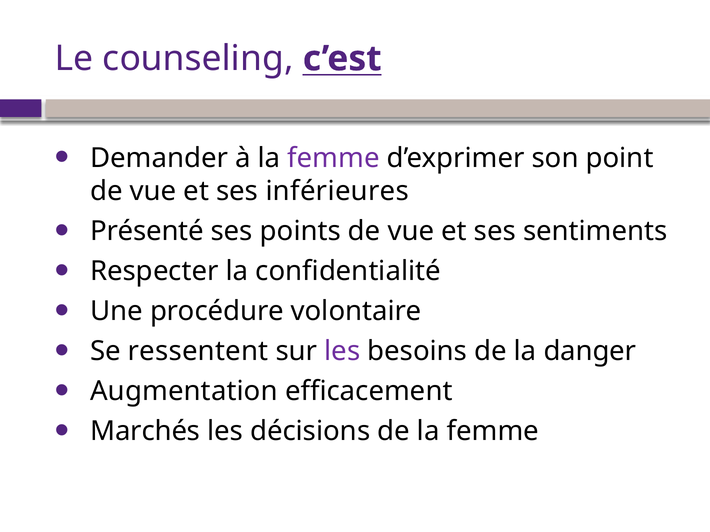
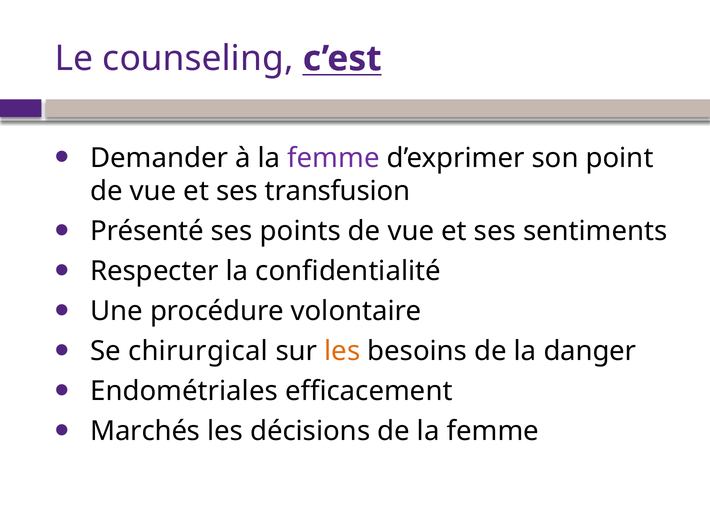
inférieures: inférieures -> transfusion
ressentent: ressentent -> chirurgical
les at (342, 352) colour: purple -> orange
Augmentation: Augmentation -> Endométriales
